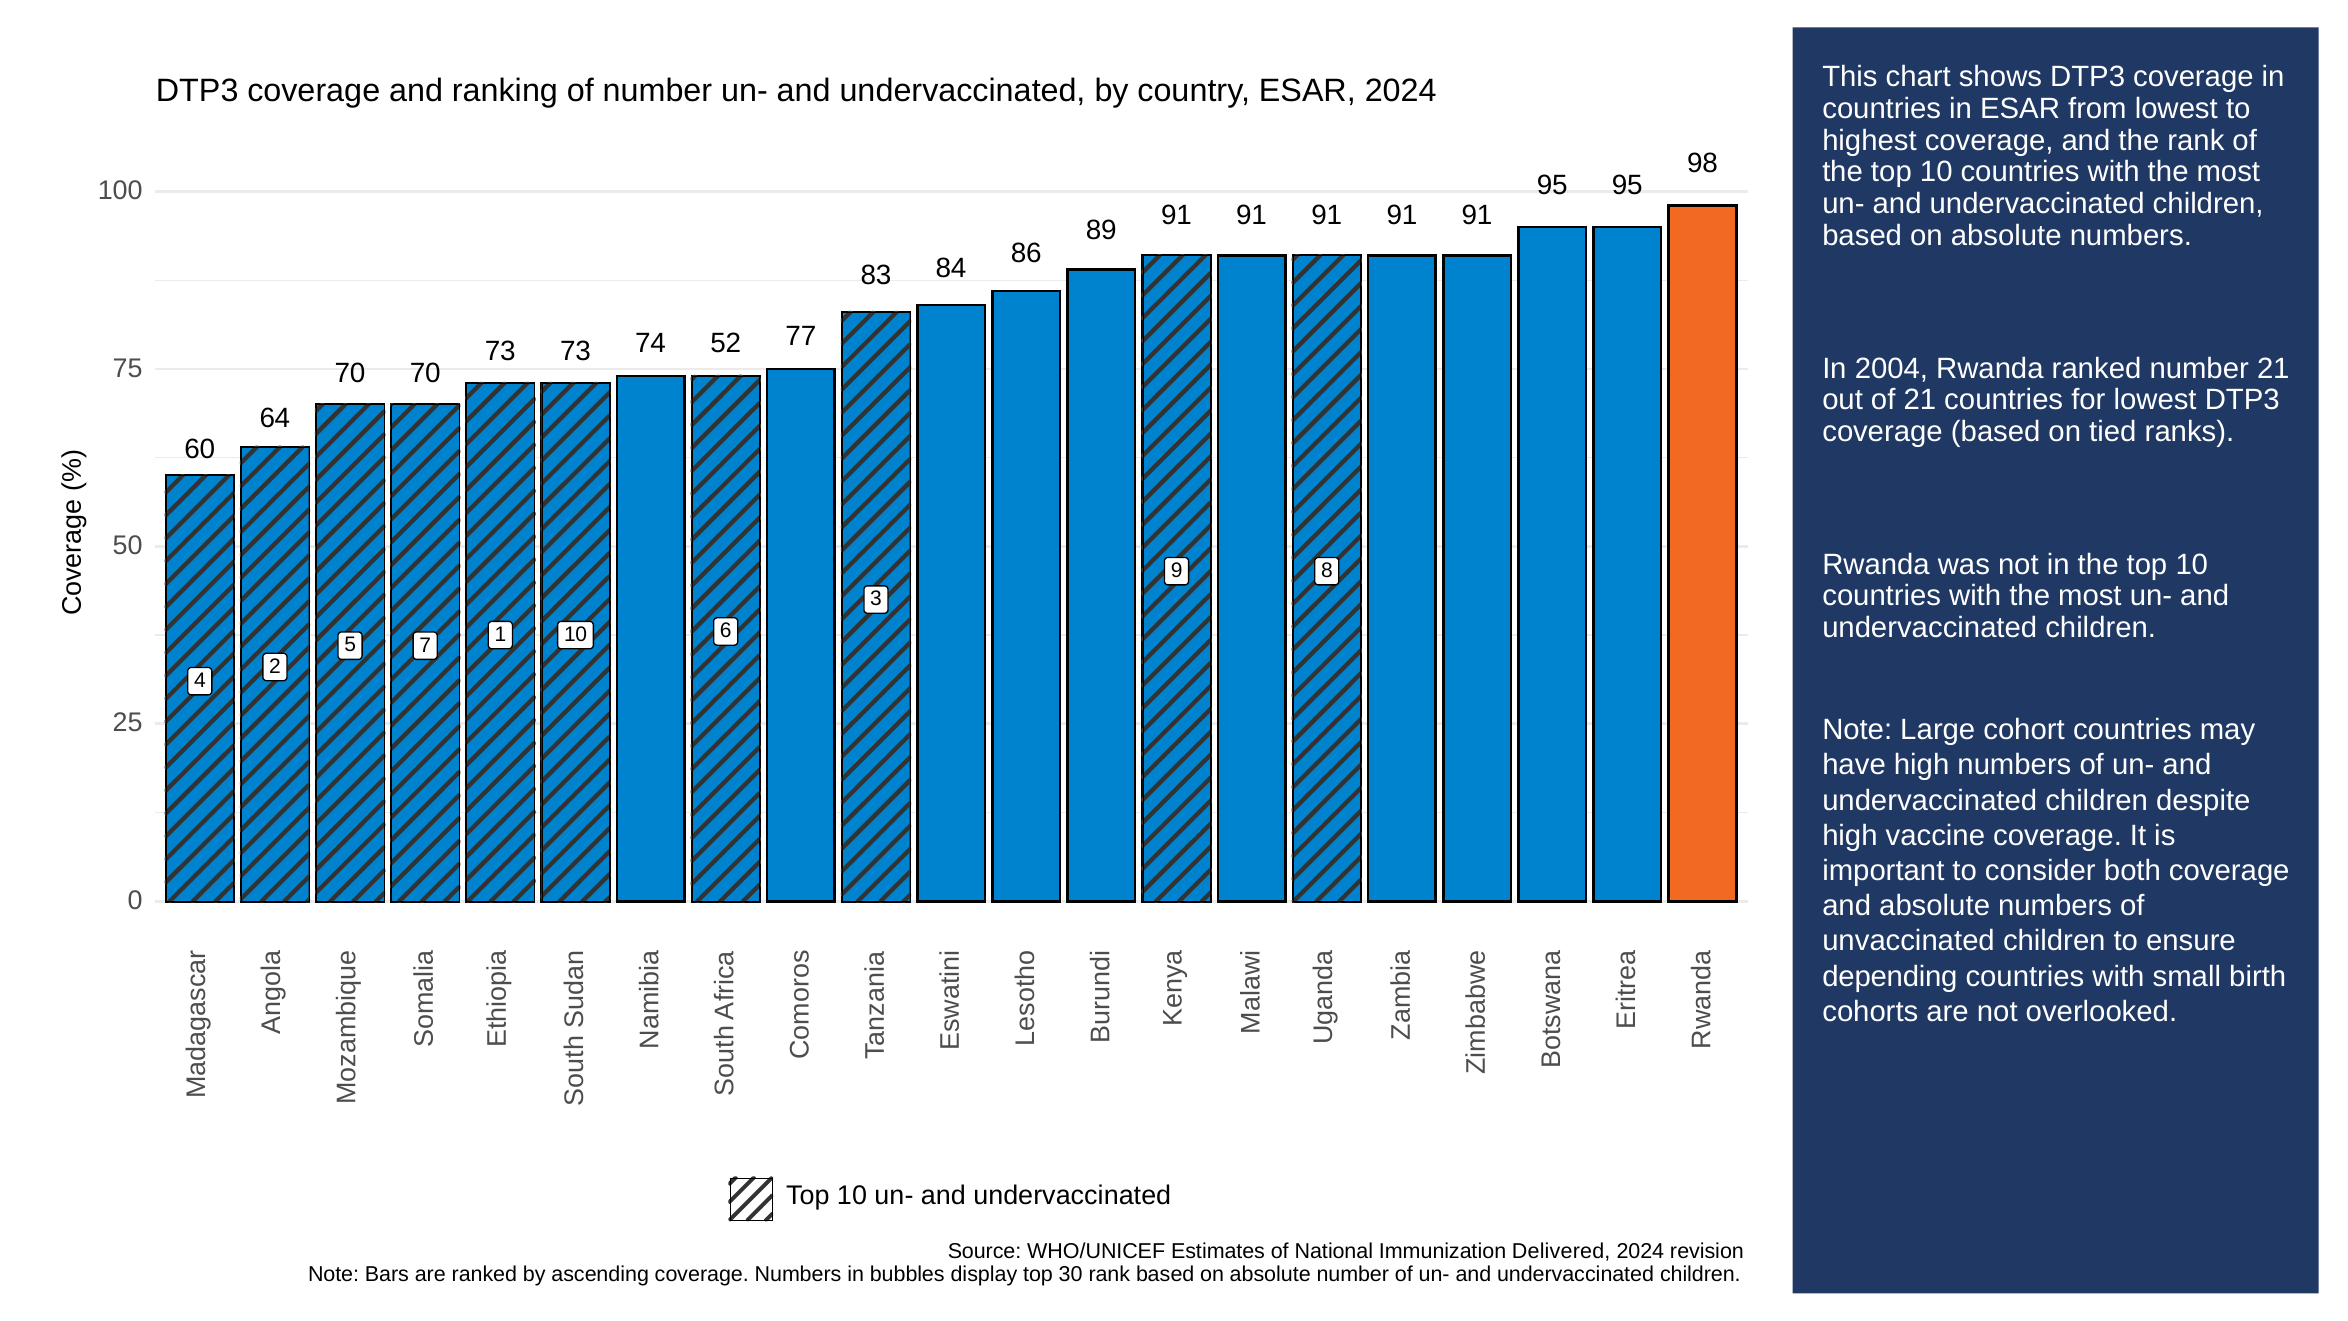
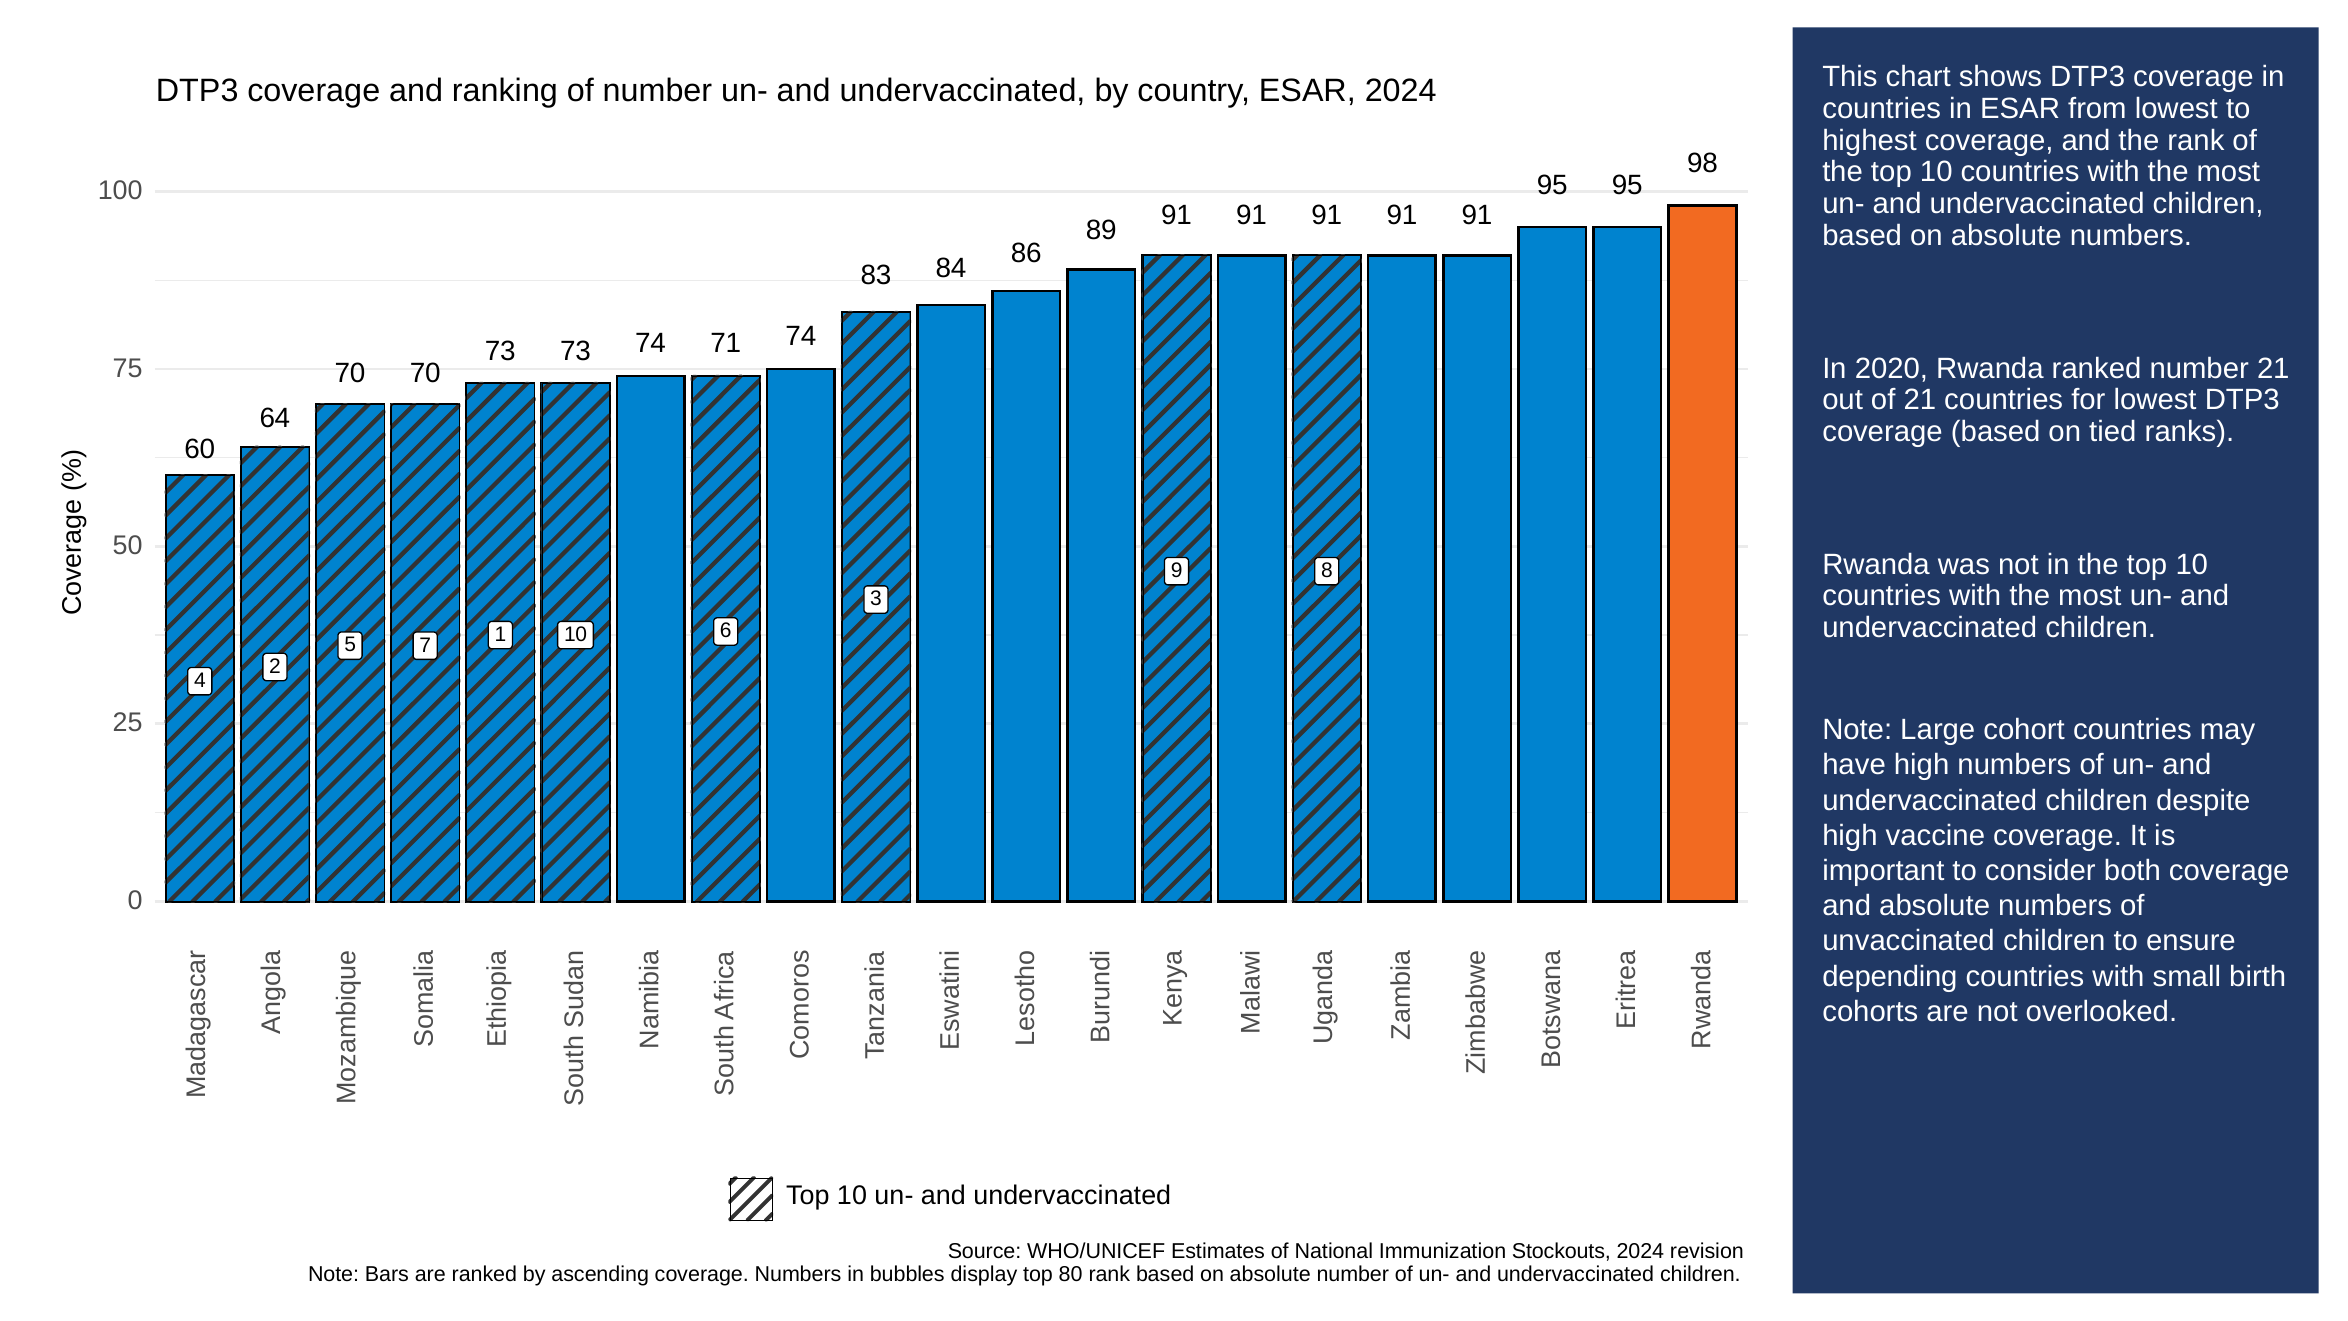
74 77: 77 -> 74
52: 52 -> 71
2004: 2004 -> 2020
Delivered: Delivered -> Stockouts
30: 30 -> 80
